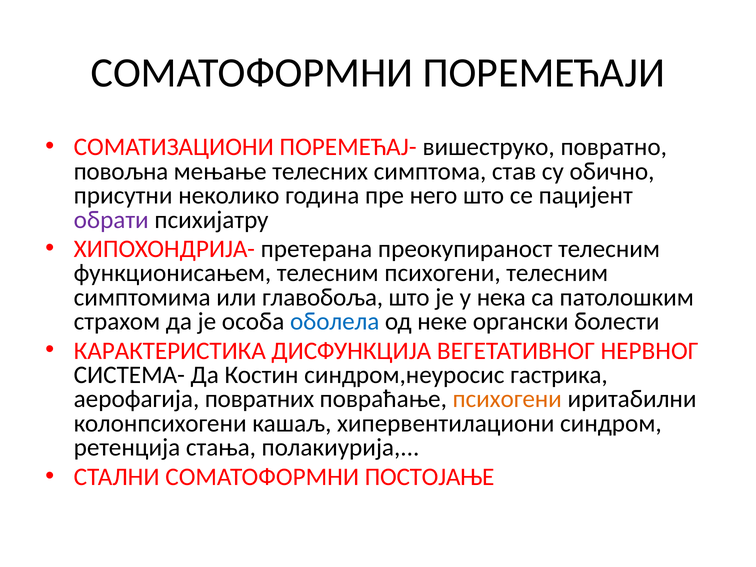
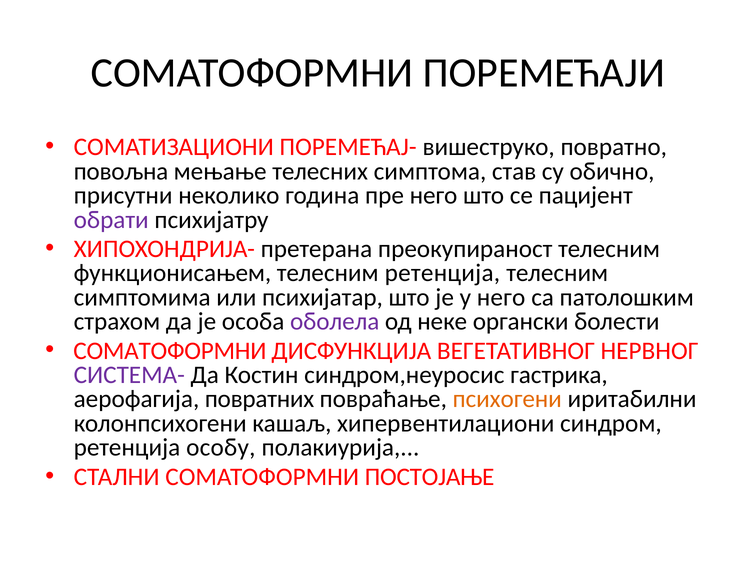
телесним психогени: психогени -> ретенција
главобоља: главобоља -> психијатар
у нека: нека -> него
оболела colour: blue -> purple
КАРАКТЕРИСТИКА at (170, 351): КАРАКТЕРИСТИКА -> СОМАТОФОРМНИ
СИСТЕМА- colour: black -> purple
стања: стања -> особу
